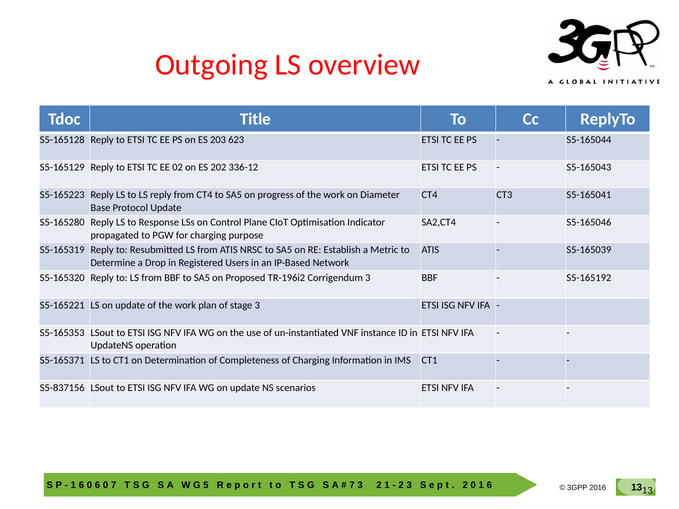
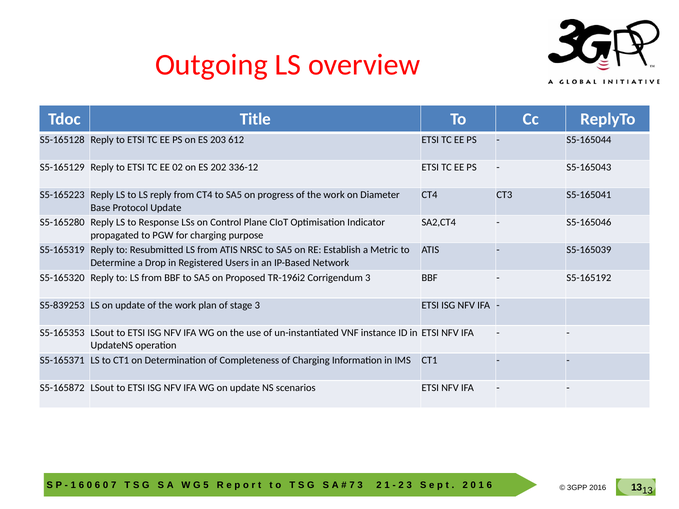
623: 623 -> 612
S5-165221: S5-165221 -> S5-839253
S5-837156: S5-837156 -> S5-165872
